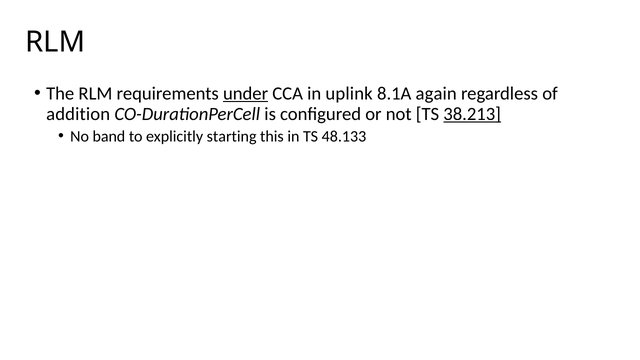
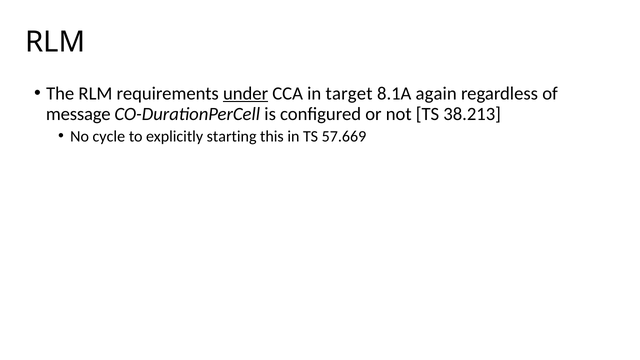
uplink: uplink -> target
addition: addition -> message
38.213 underline: present -> none
band: band -> cycle
48.133: 48.133 -> 57.669
